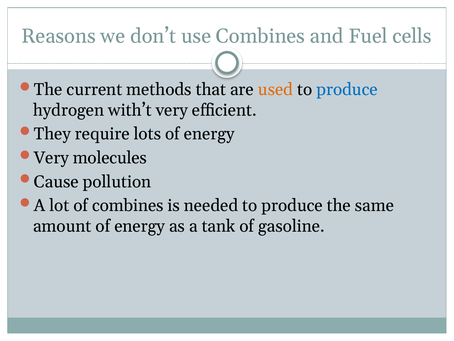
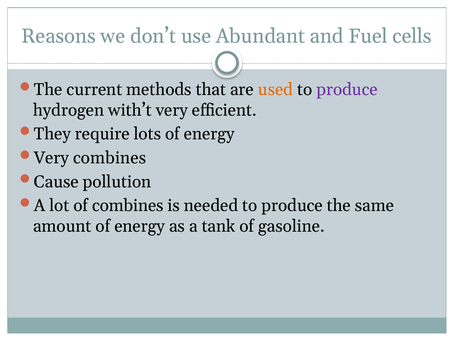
use Combines: Combines -> Abundant
produce at (347, 89) colour: blue -> purple
Very molecules: molecules -> combines
